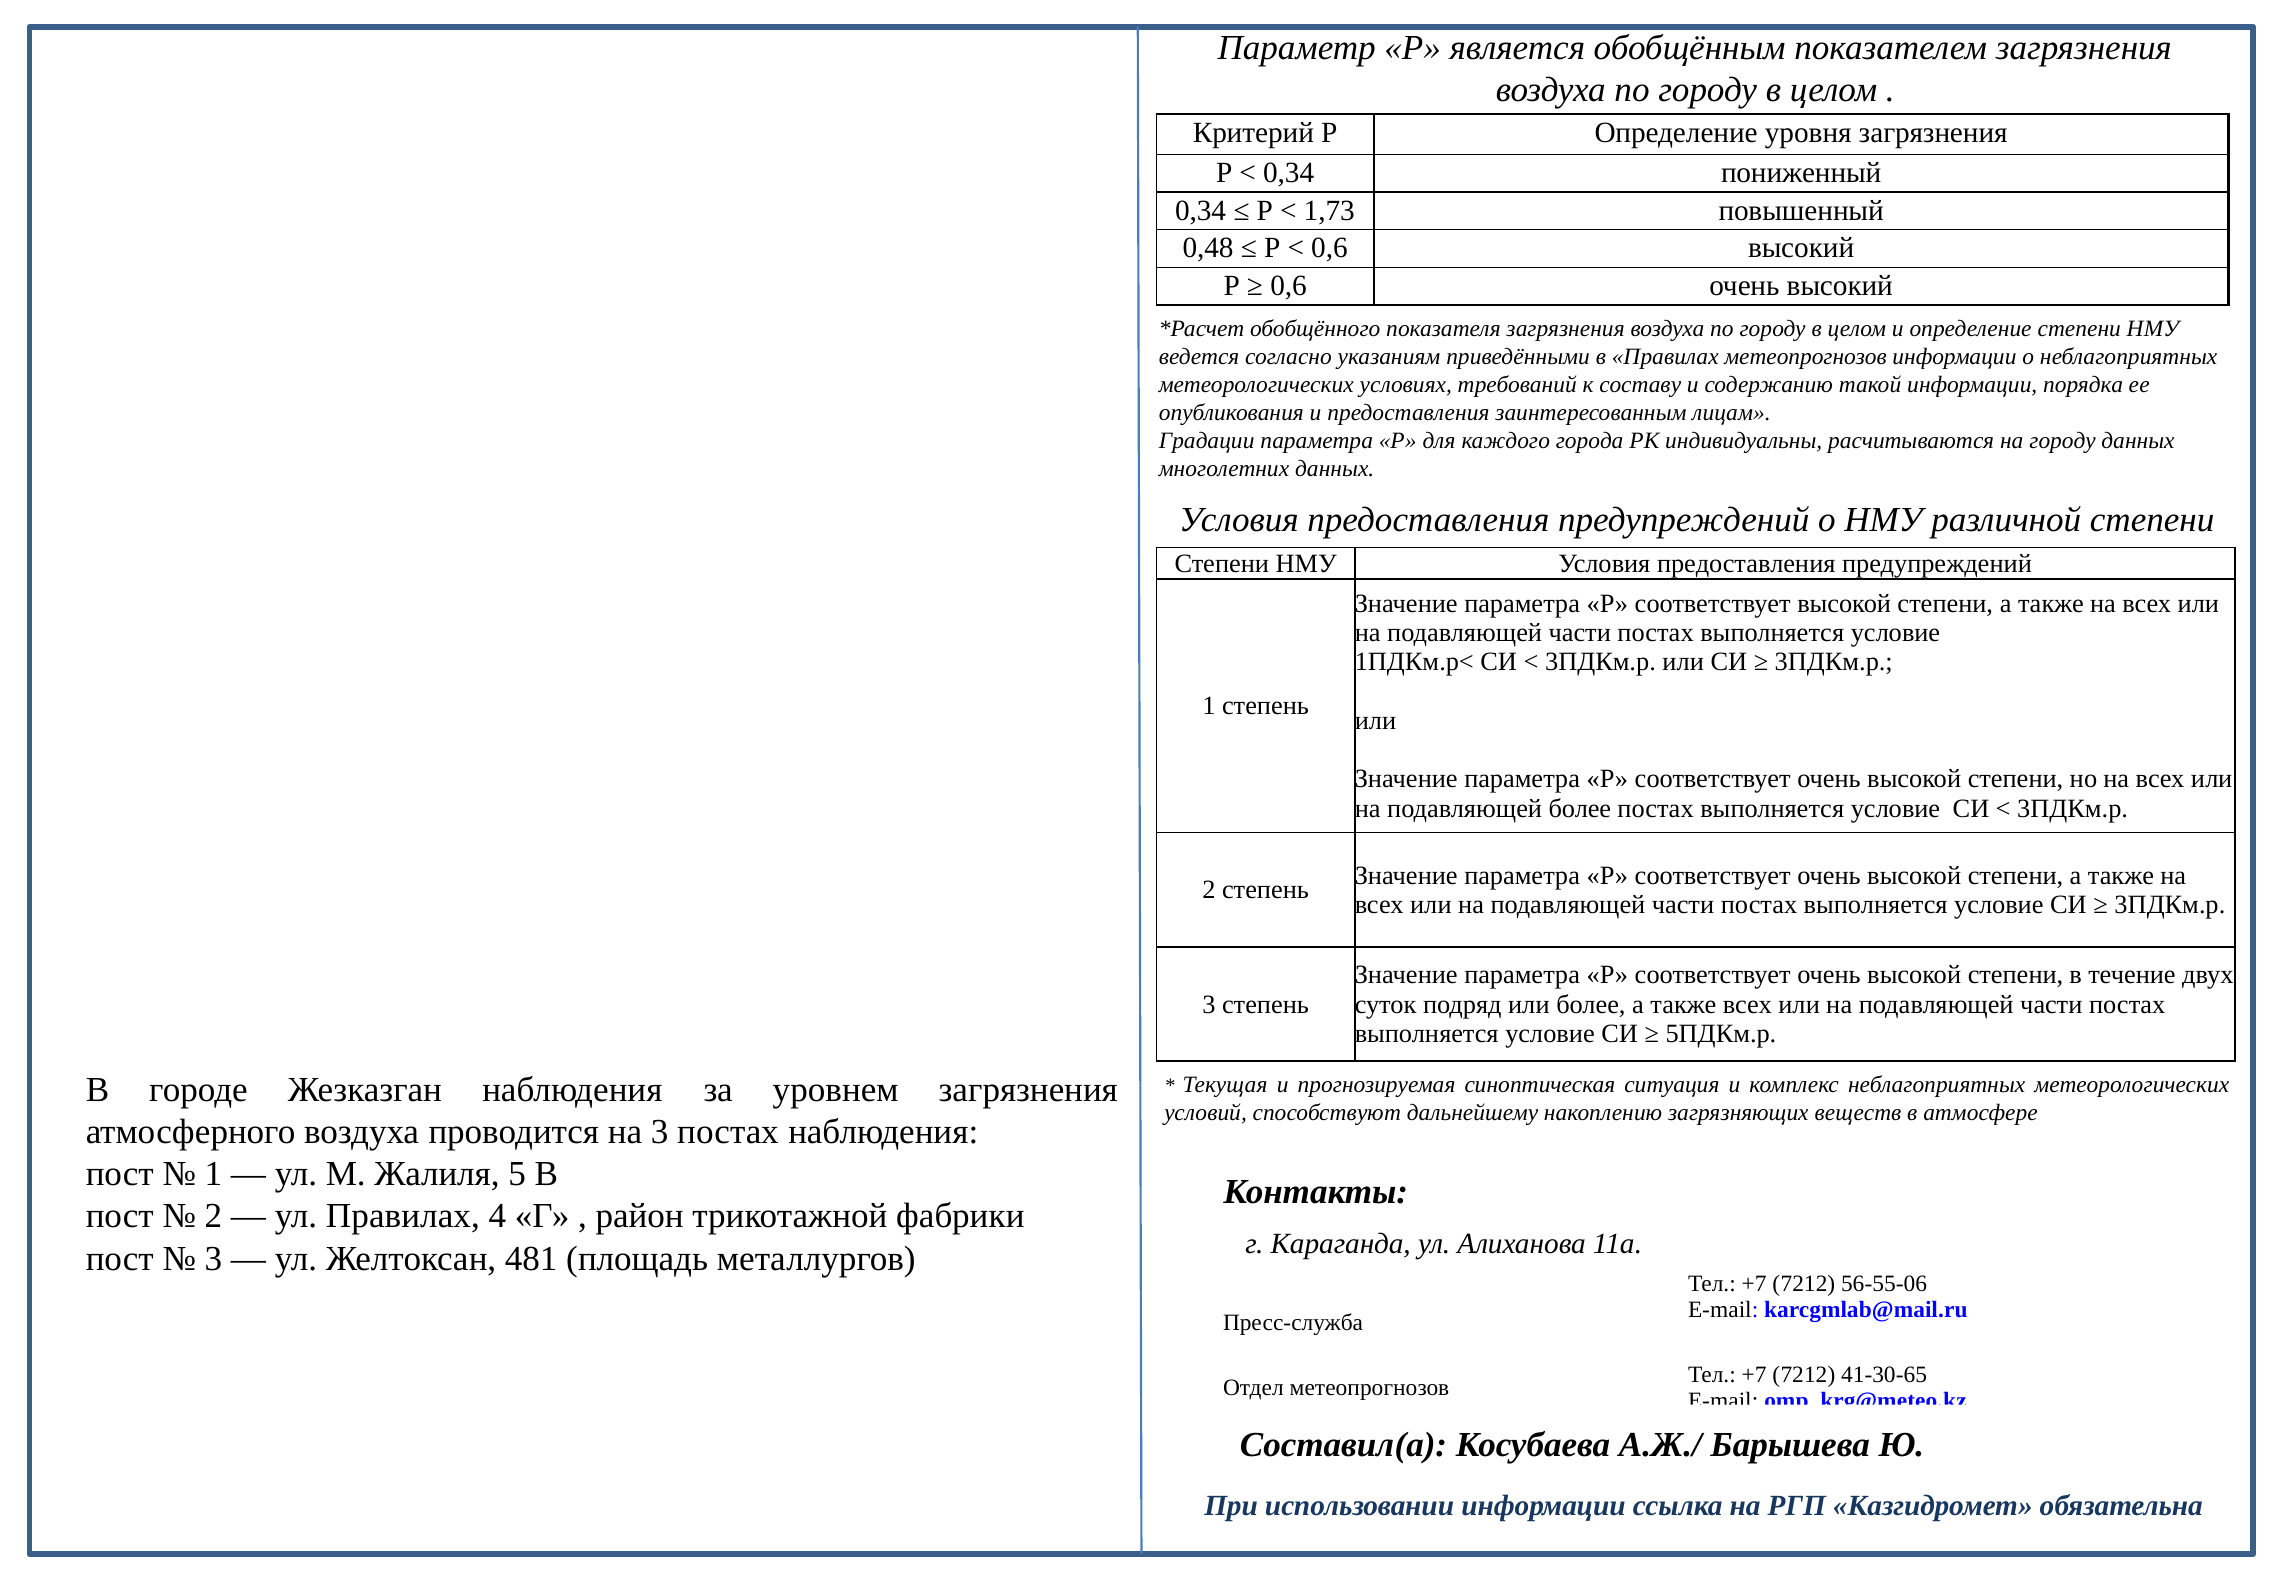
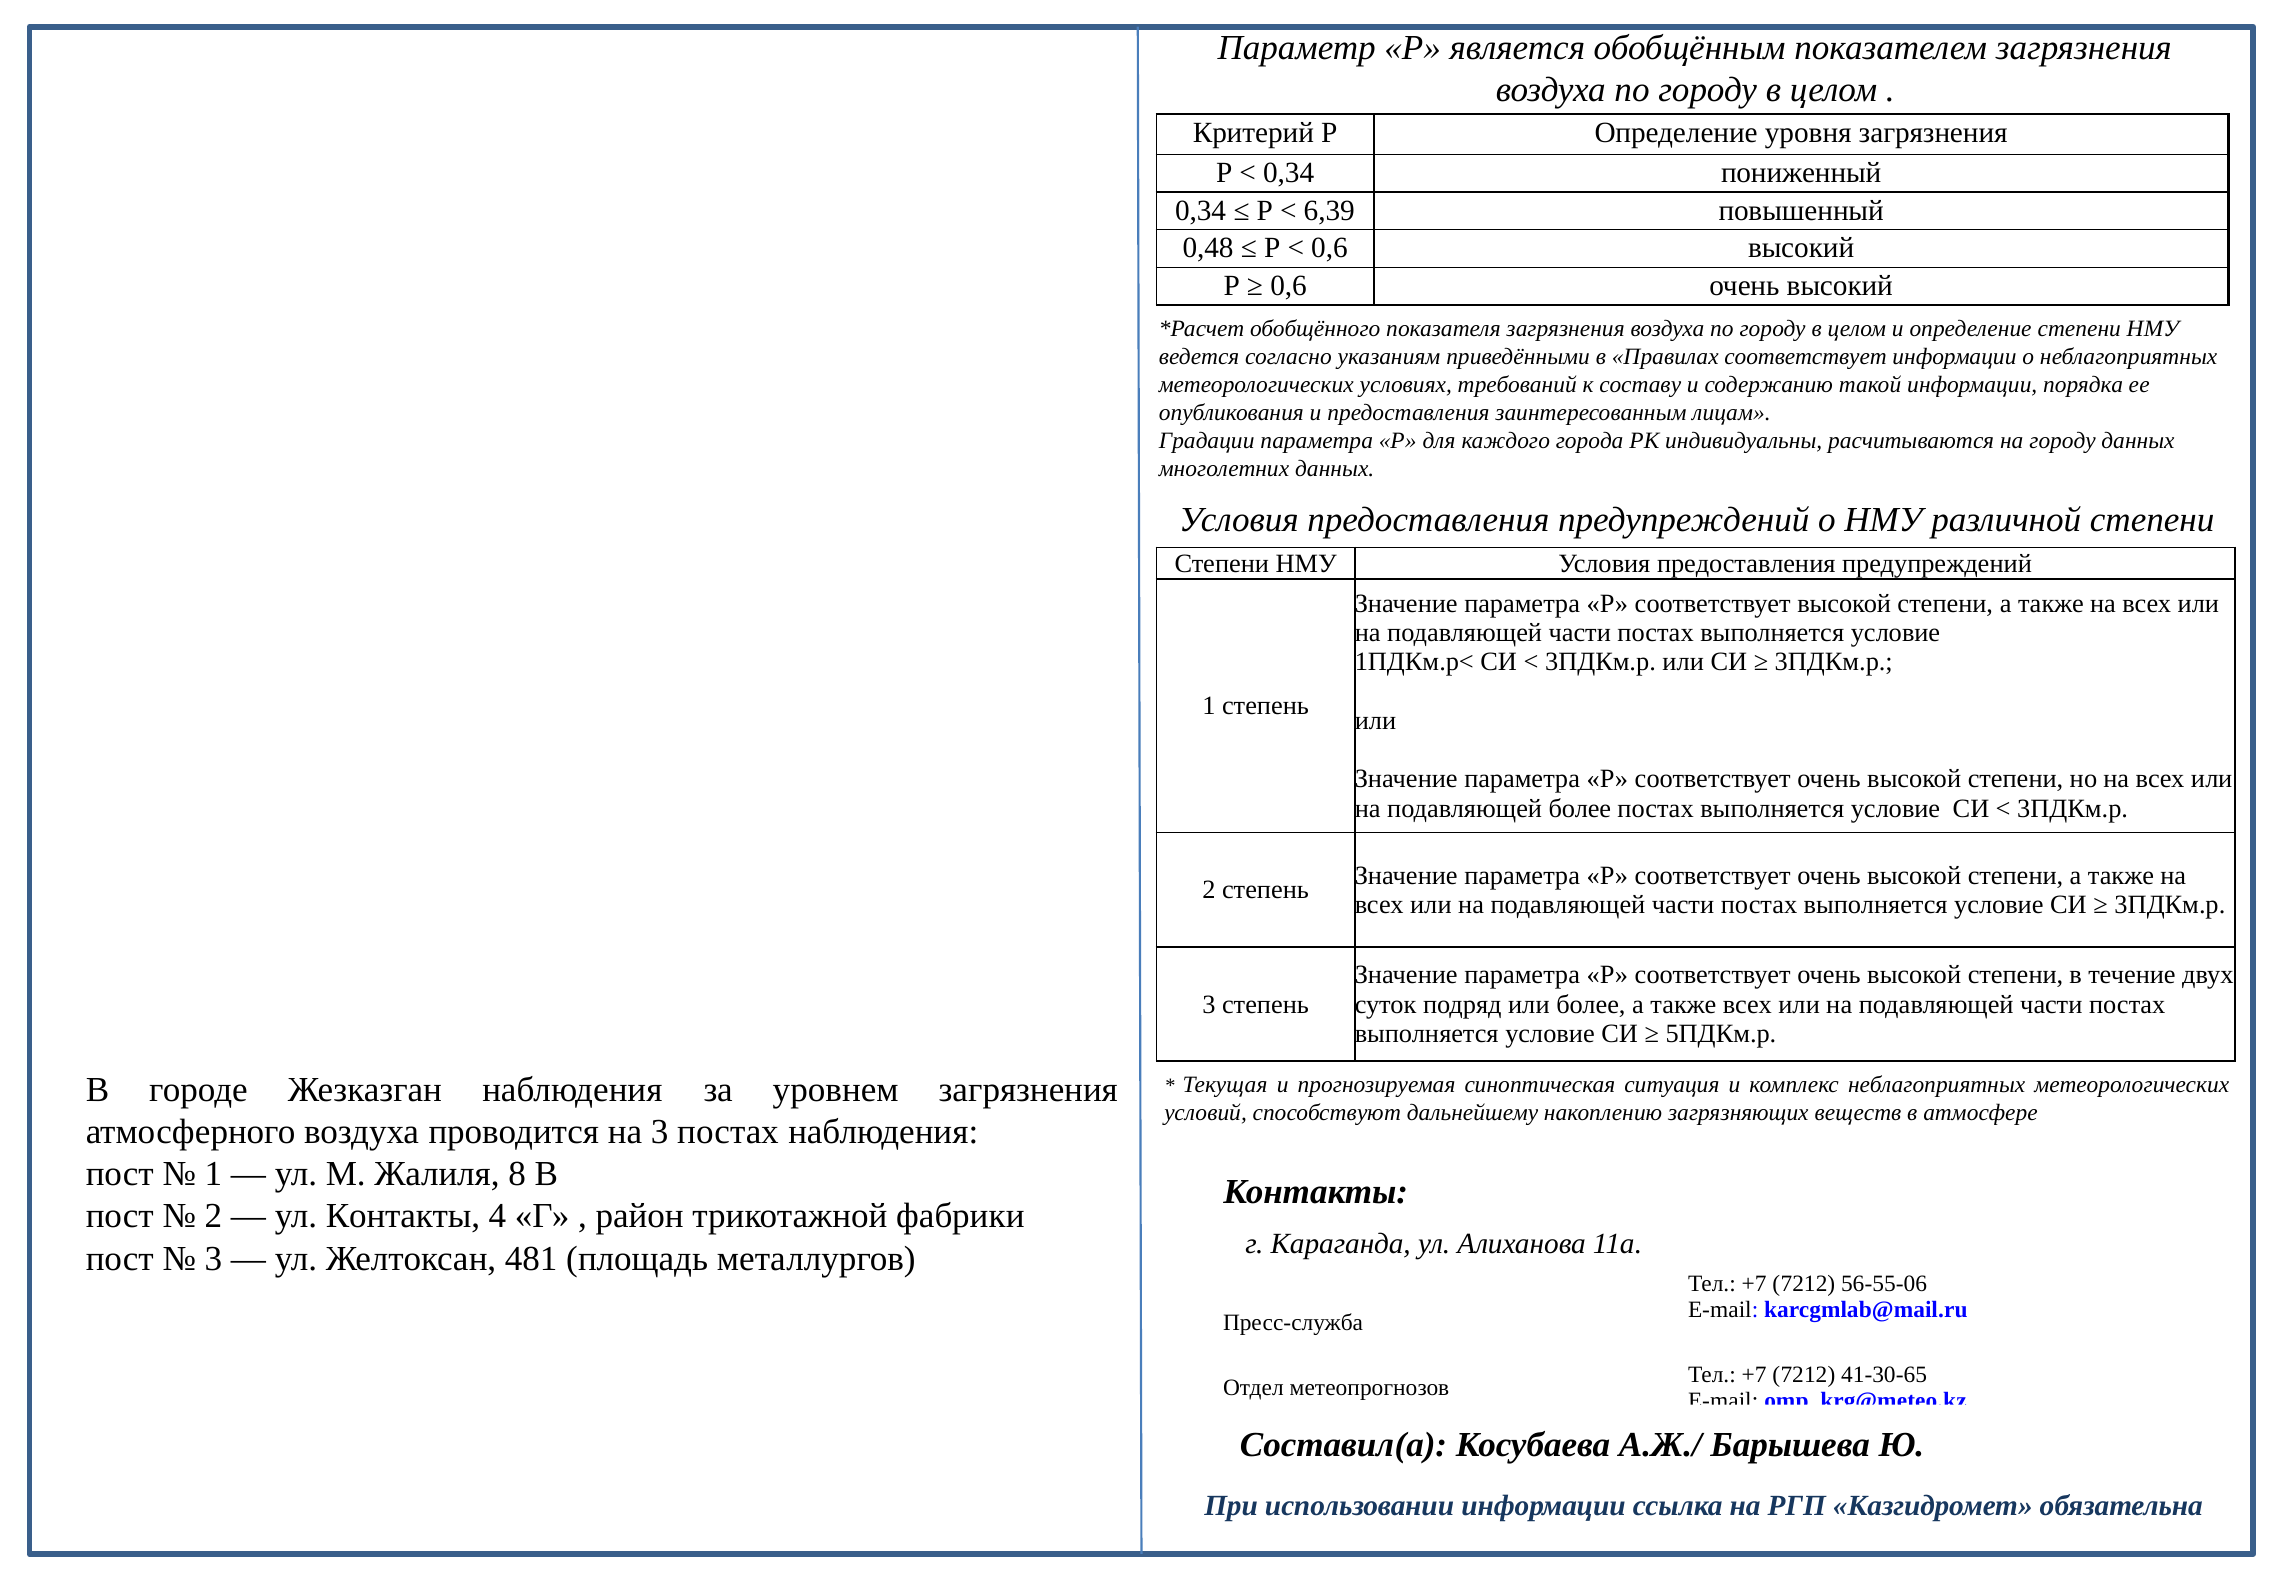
1,73: 1,73 -> 6,39
Правилах метеопрогнозов: метеопрогнозов -> соответствует
5: 5 -> 8
ул Правилах: Правилах -> Контакты
